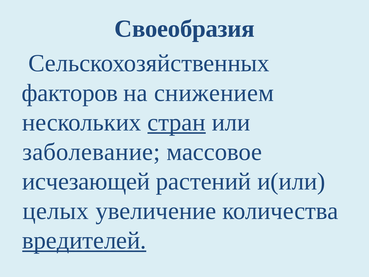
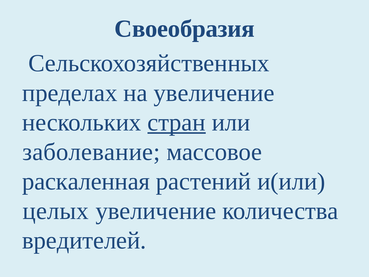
факторов: факторов -> пределах
на снижением: снижением -> увеличение
исчезающей: исчезающей -> раскаленная
вредителей underline: present -> none
